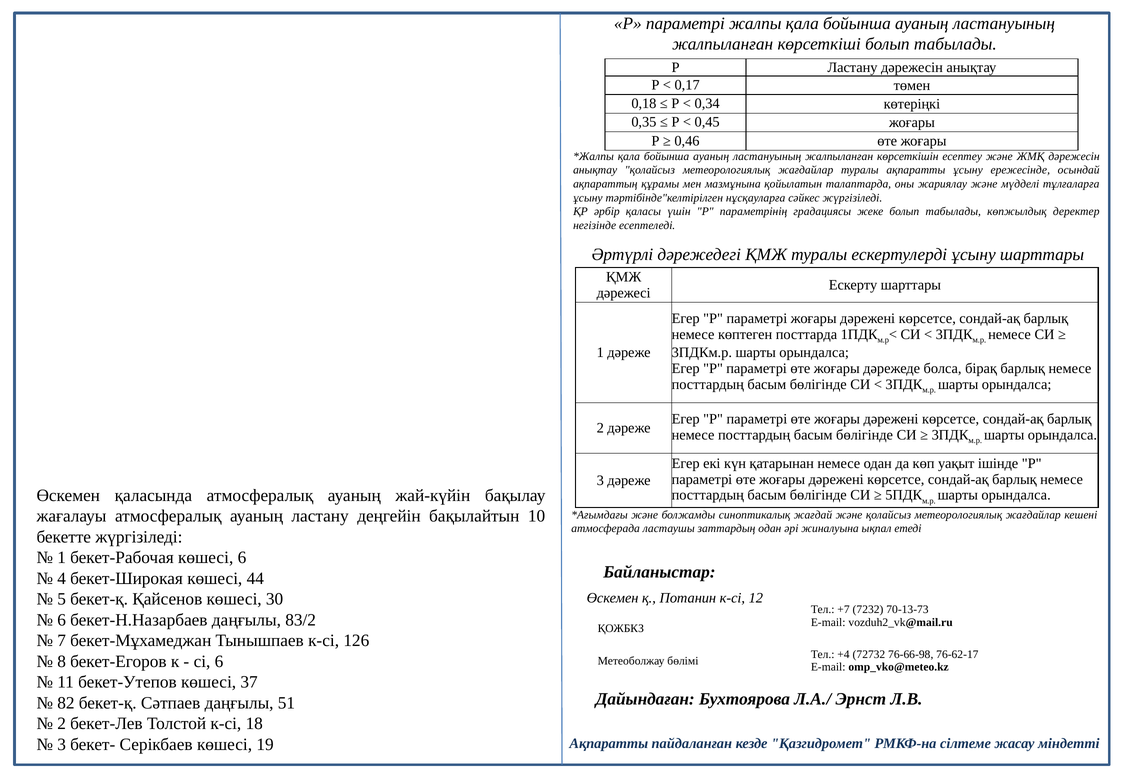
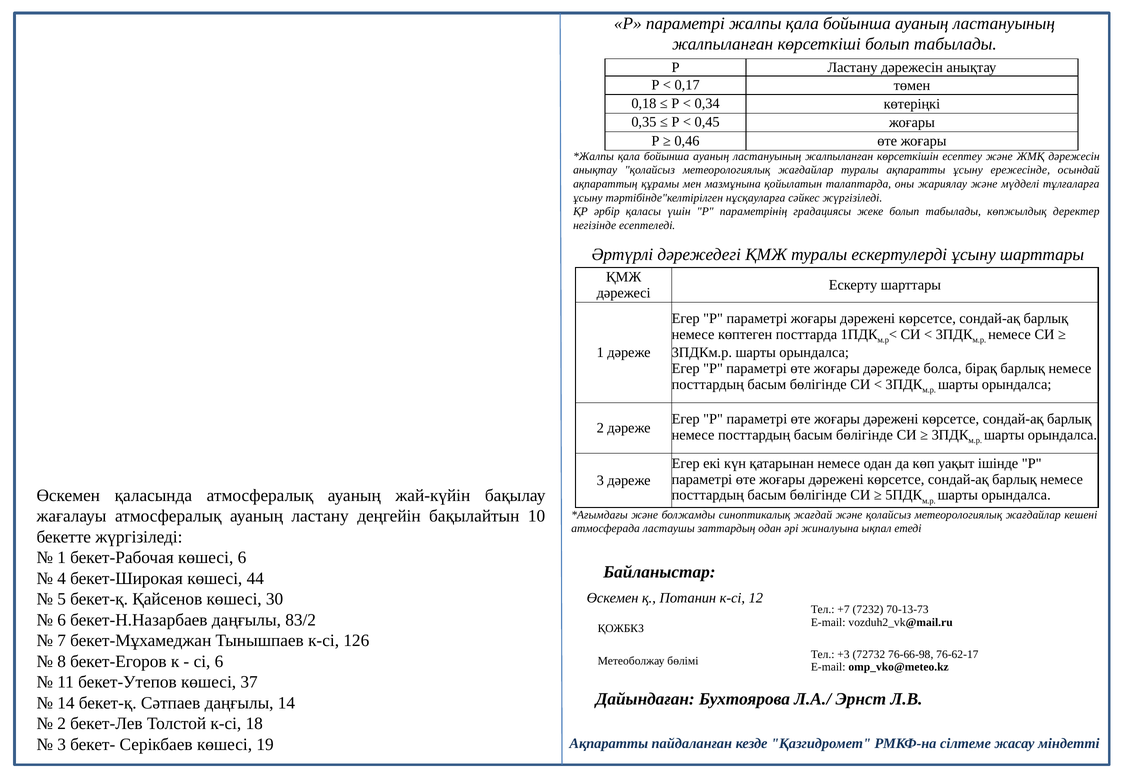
+4: +4 -> +3
82 at (66, 703): 82 -> 14
даңғылы 51: 51 -> 14
